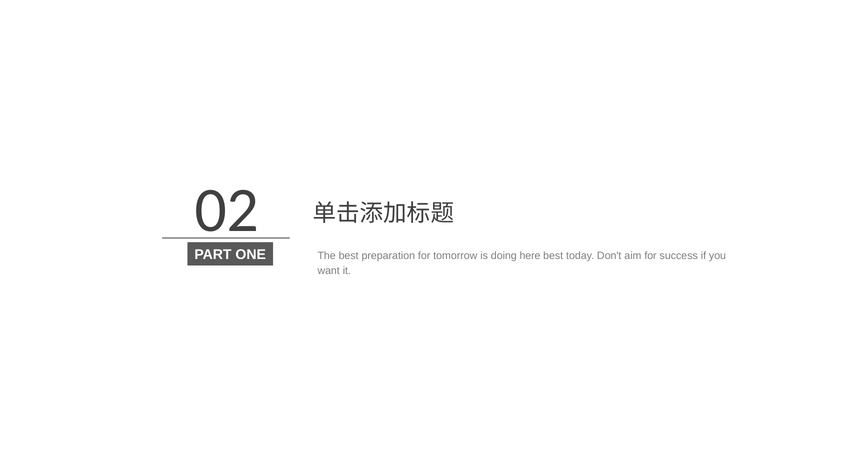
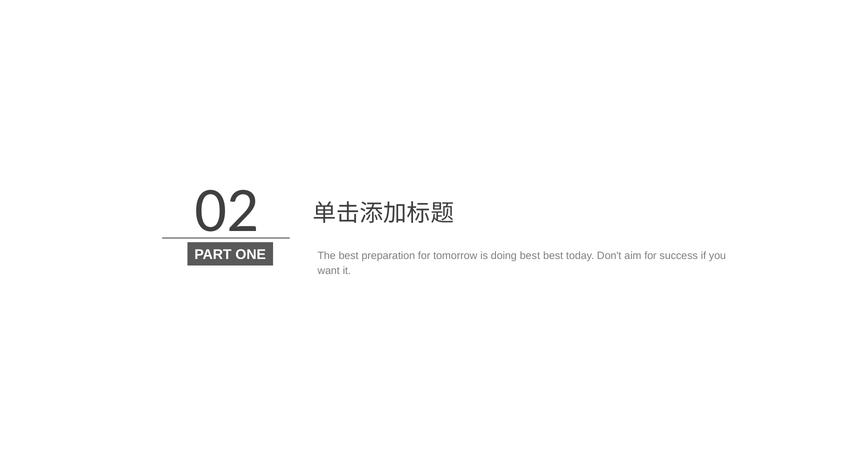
doing here: here -> best
